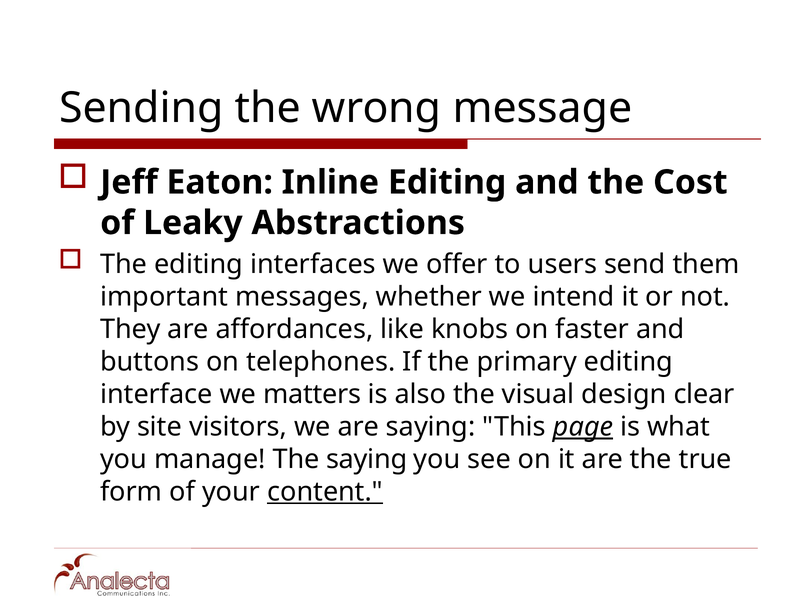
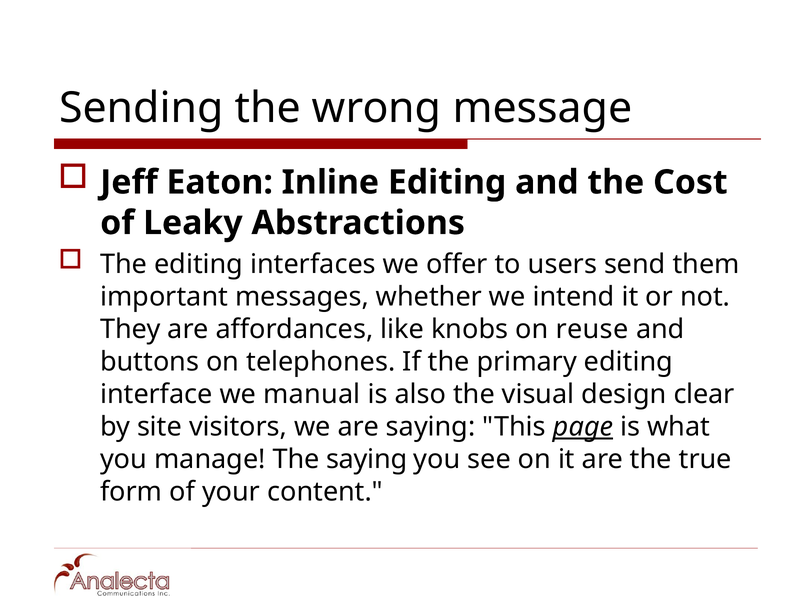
faster: faster -> reuse
matters: matters -> manual
content underline: present -> none
